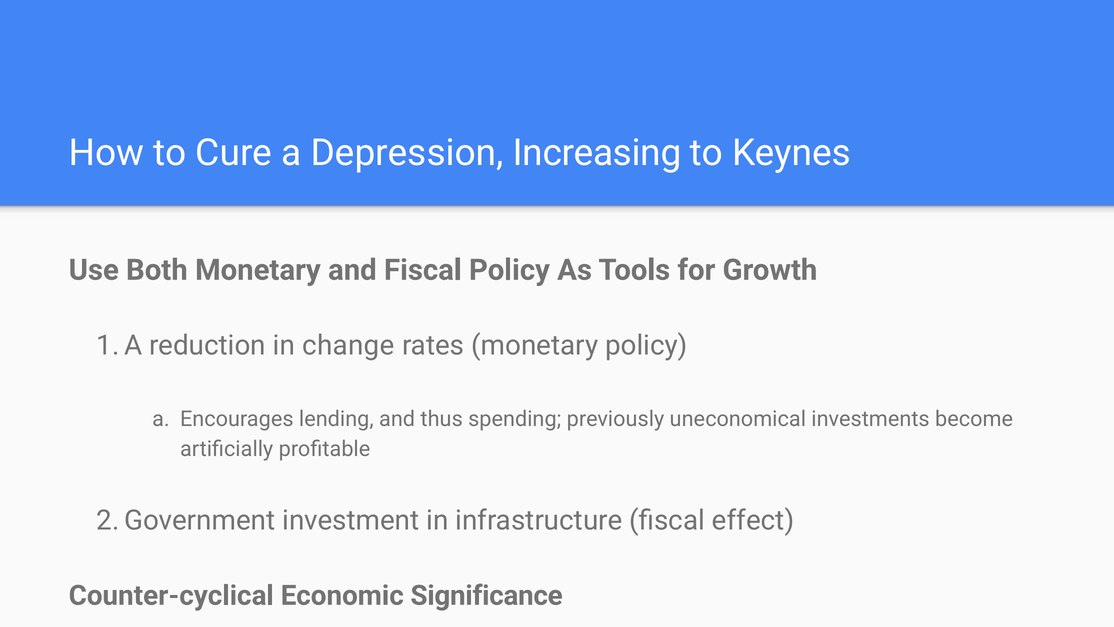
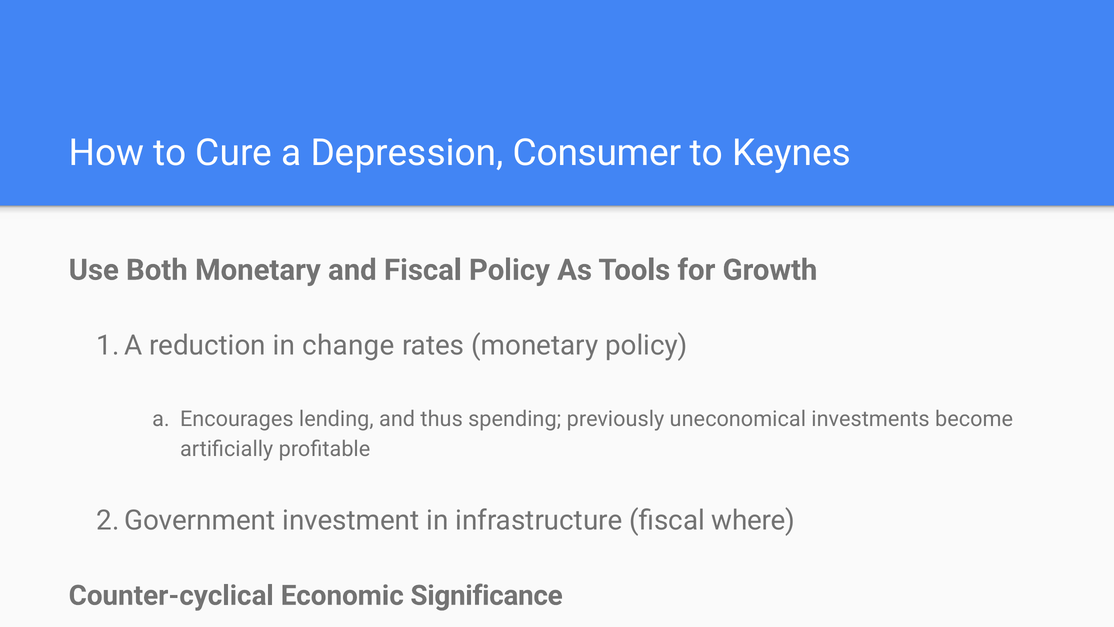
Increasing: Increasing -> Consumer
effect: effect -> where
